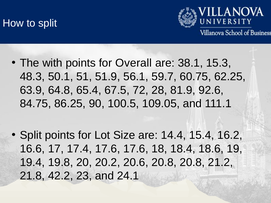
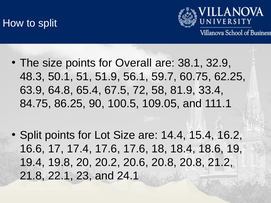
The with: with -> size
15.3: 15.3 -> 32.9
28: 28 -> 58
92.6: 92.6 -> 33.4
42.2: 42.2 -> 22.1
